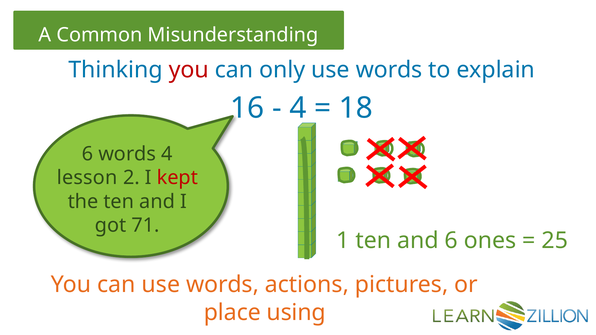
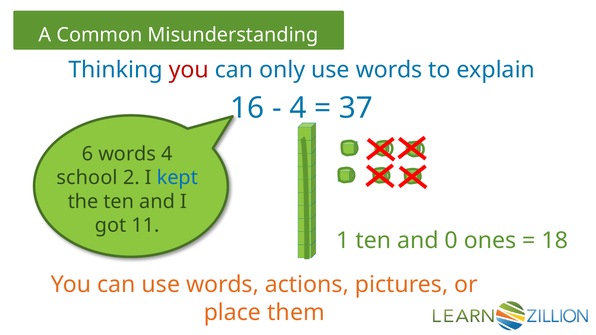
18: 18 -> 37
lesson: lesson -> school
kept colour: red -> blue
71: 71 -> 11
and 6: 6 -> 0
25: 25 -> 18
using: using -> them
